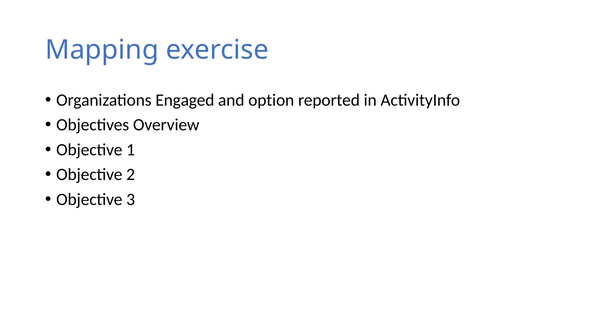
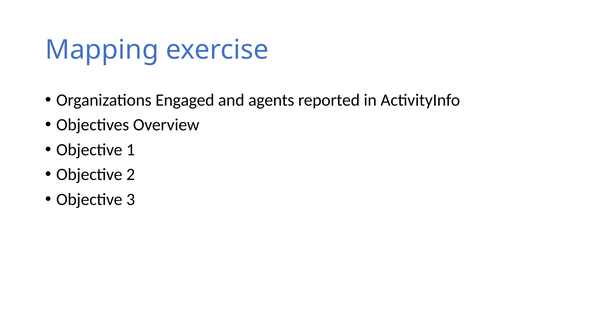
option: option -> agents
